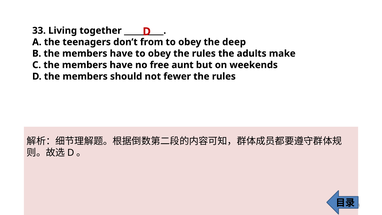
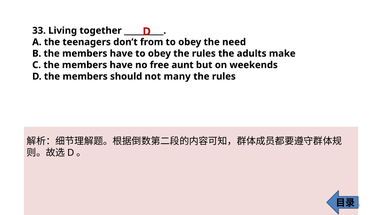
deep: deep -> need
fewer: fewer -> many
